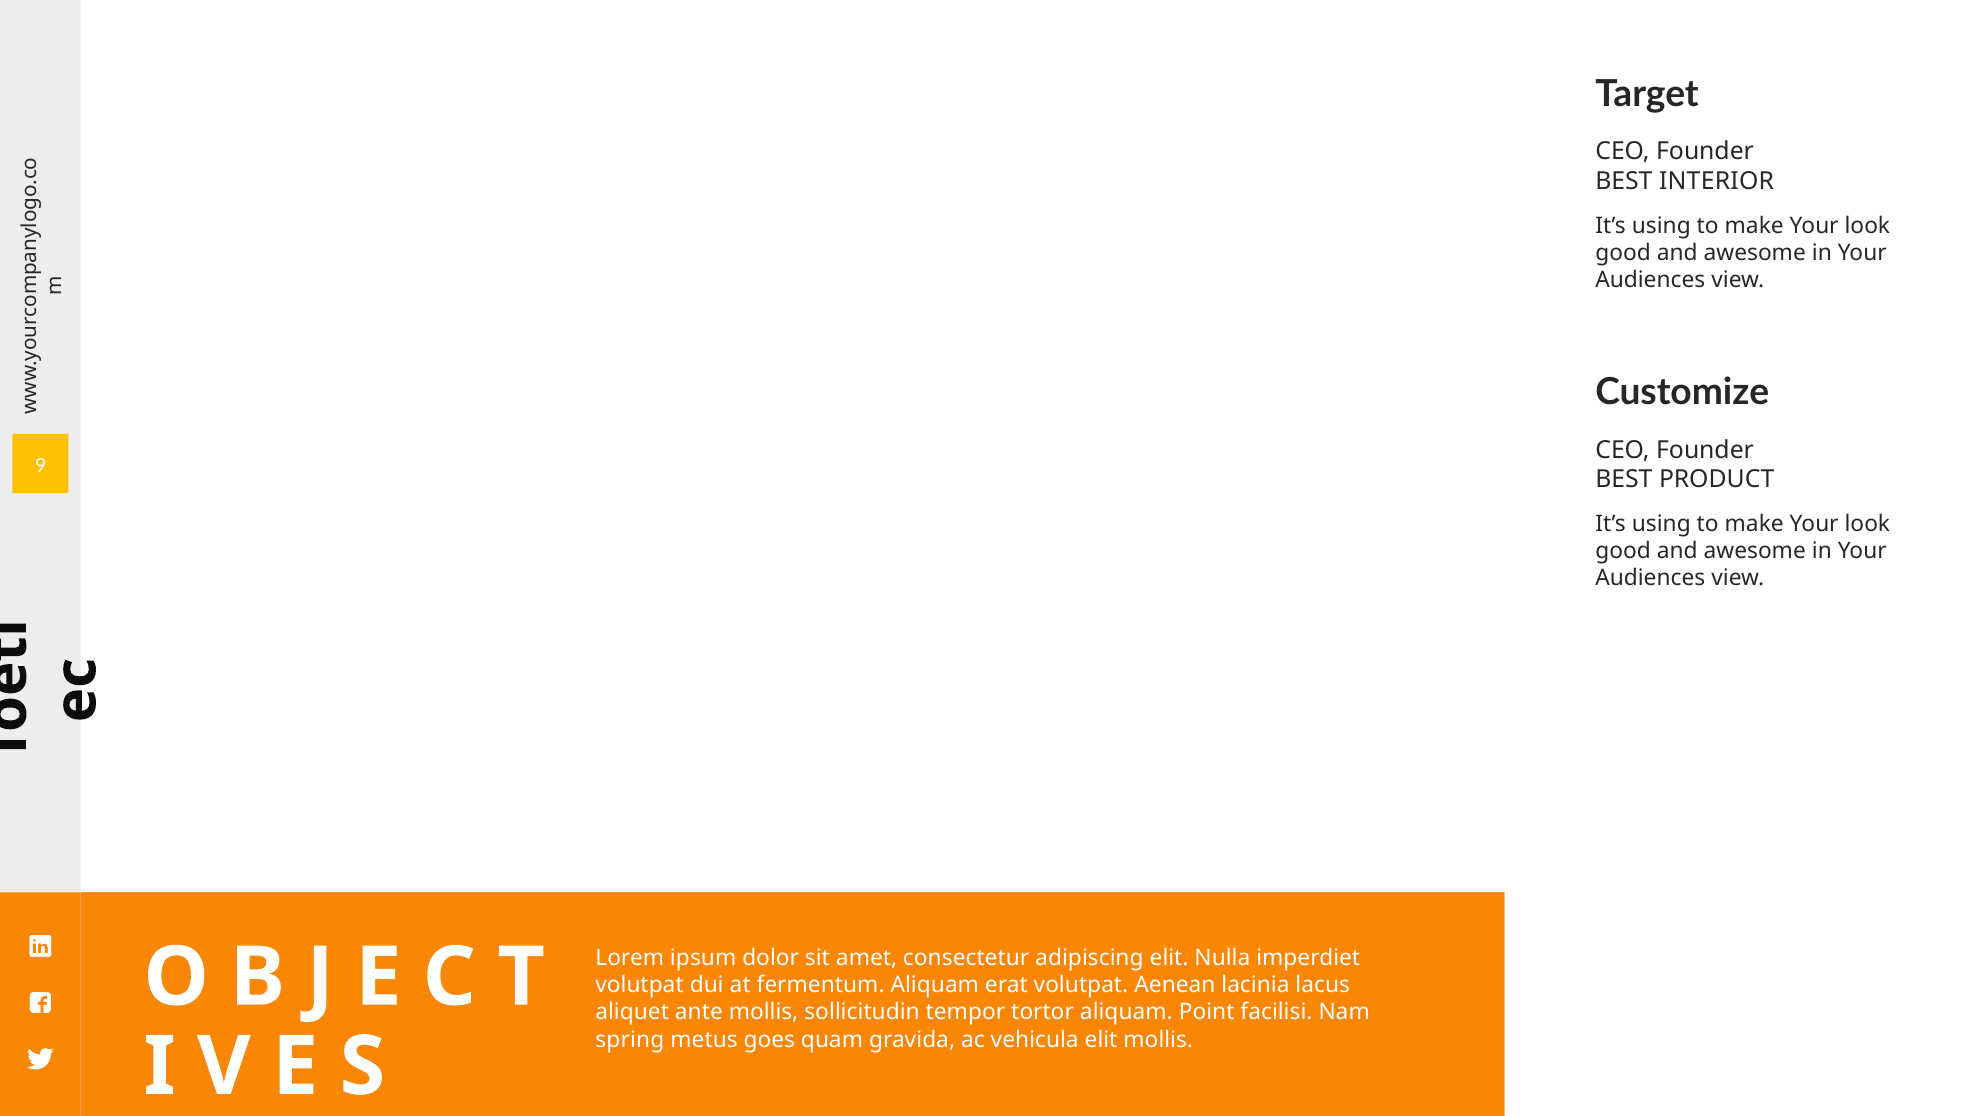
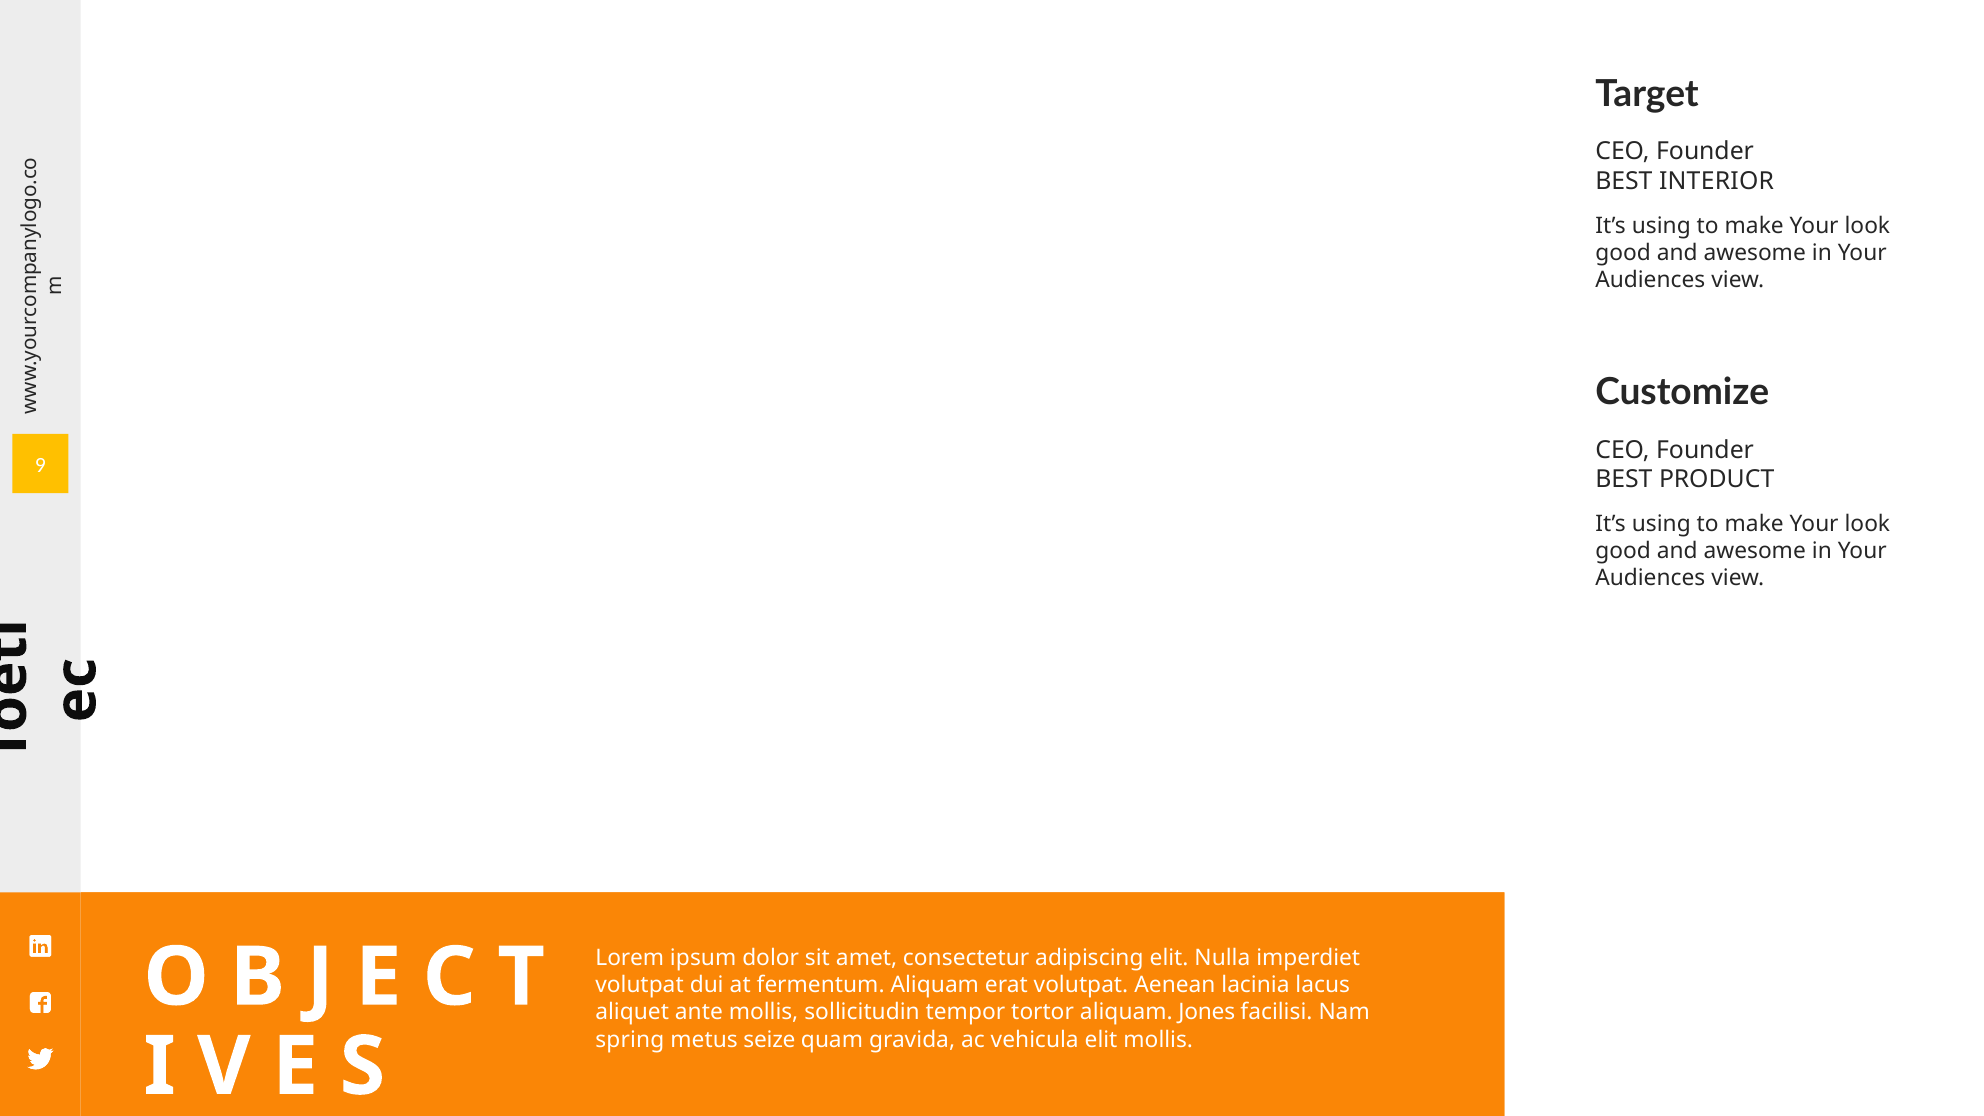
Point: Point -> Jones
goes: goes -> seize
